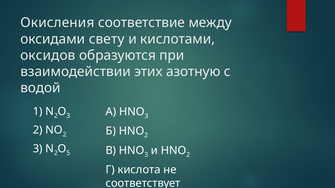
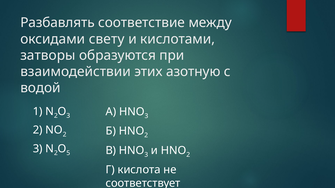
Окисления: Окисления -> Разбавлять
оксидов: оксидов -> затворы
